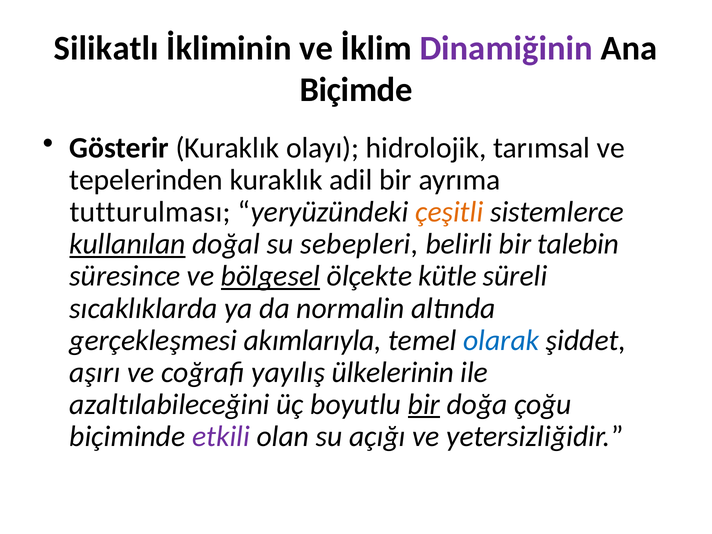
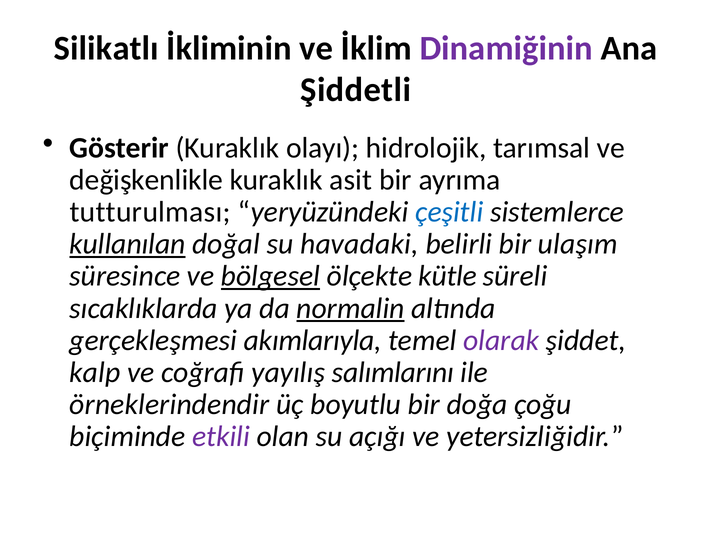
Biçimde: Biçimde -> Şiddetli
tepelerinden: tepelerinden -> değişkenlikle
adil: adil -> asit
çeşitli colour: orange -> blue
sebepleri: sebepleri -> havadaki
talebin: talebin -> ulaşım
normalin underline: none -> present
olarak colour: blue -> purple
aşırı: aşırı -> kalp
ülkelerinin: ülkelerinin -> salımlarını
azaltılabileceğini: azaltılabileceğini -> örneklerindendir
bir at (424, 404) underline: present -> none
